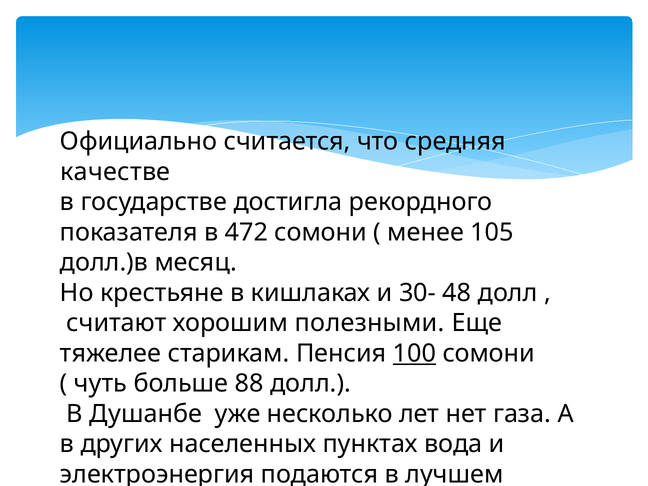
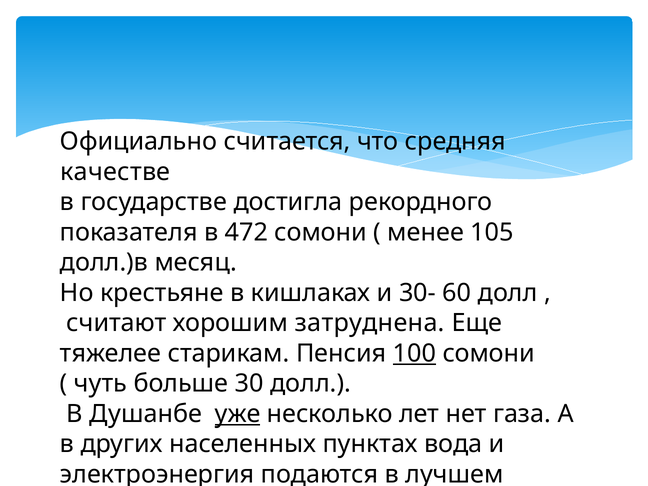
48: 48 -> 60
полезными: полезными -> затруднена
88: 88 -> 30
уже underline: none -> present
